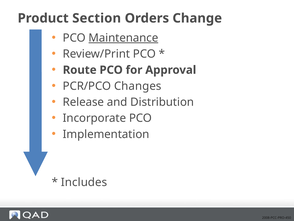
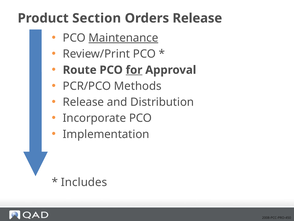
Orders Change: Change -> Release
for underline: none -> present
Changes: Changes -> Methods
